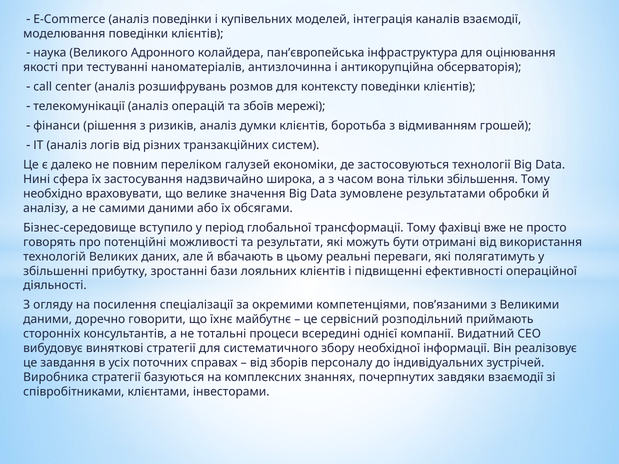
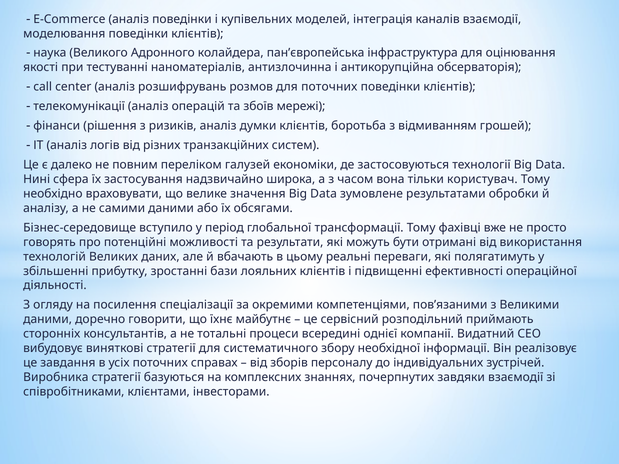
для контексту: контексту -> поточних
збільшення: збільшення -> користувач
